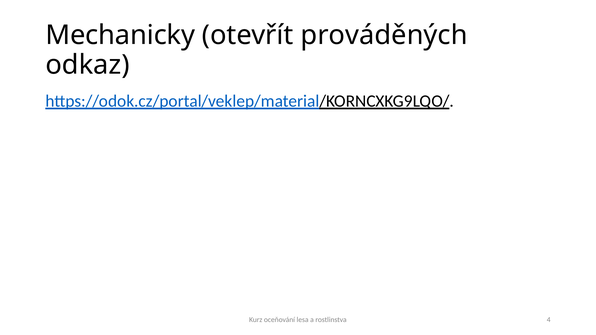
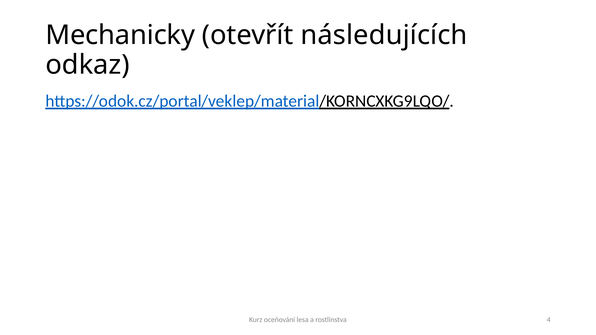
prováděných: prováděných -> následujících
